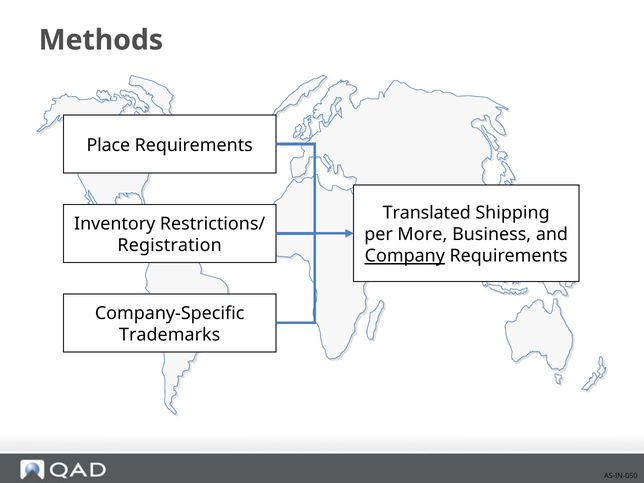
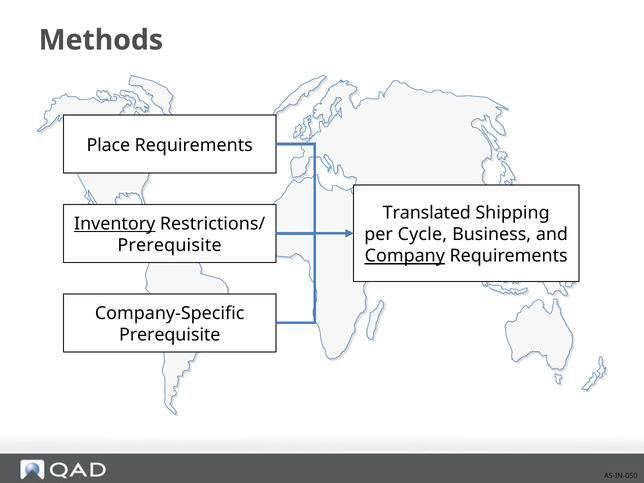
Inventory underline: none -> present
More: More -> Cycle
Registration at (170, 245): Registration -> Prerequisite
Trademarks at (170, 335): Trademarks -> Prerequisite
